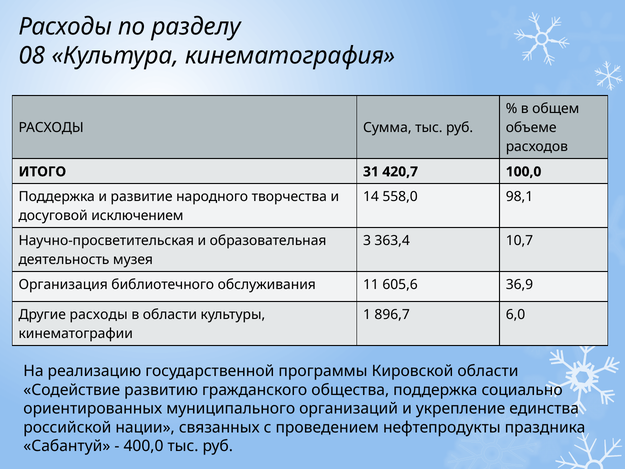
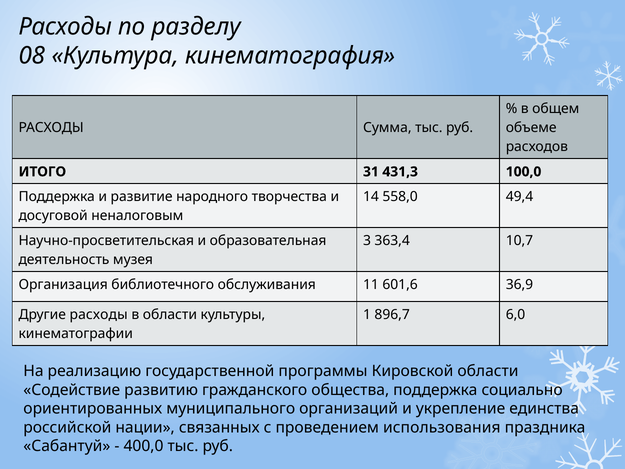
420,7: 420,7 -> 431,3
98,1: 98,1 -> 49,4
исключением: исключением -> неналоговым
605,6: 605,6 -> 601,6
нефтепродукты: нефтепродукты -> использования
